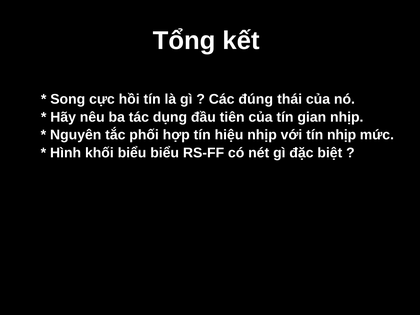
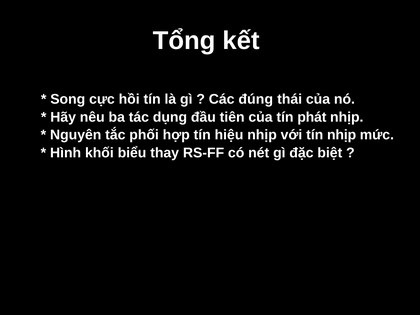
gian: gian -> phát
biểu biểu: biểu -> thay
